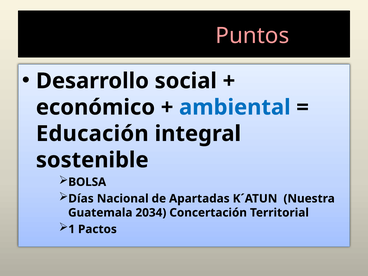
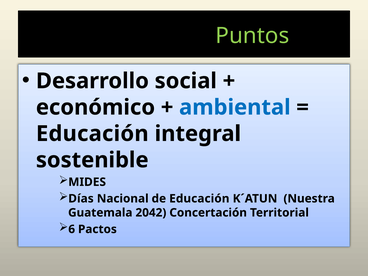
Puntos colour: pink -> light green
BOLSA: BOLSA -> MIDES
de Apartadas: Apartadas -> Educación
2034: 2034 -> 2042
1: 1 -> 6
